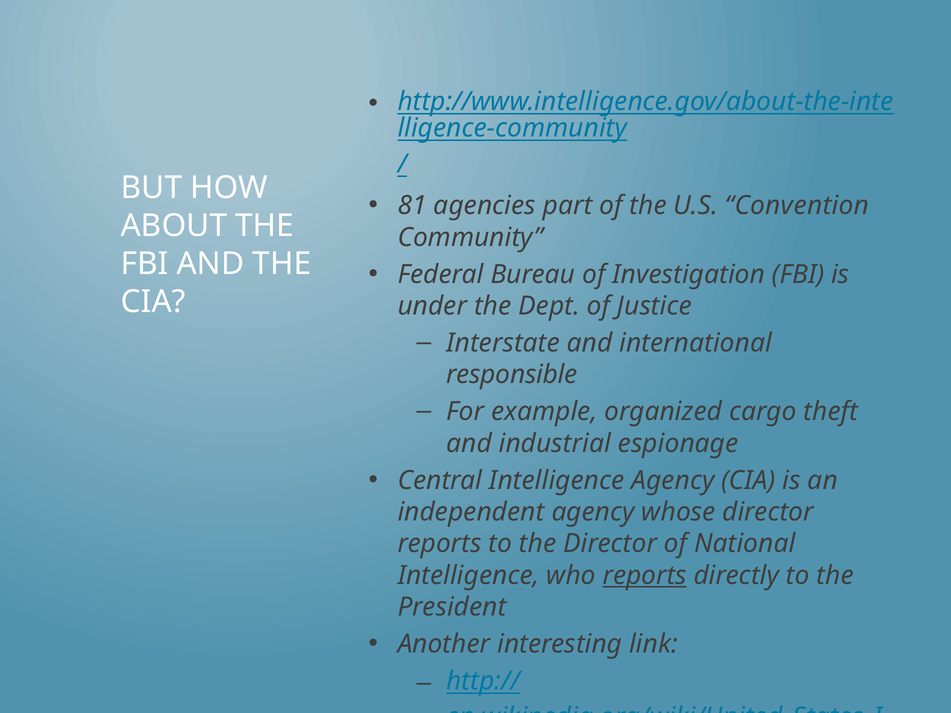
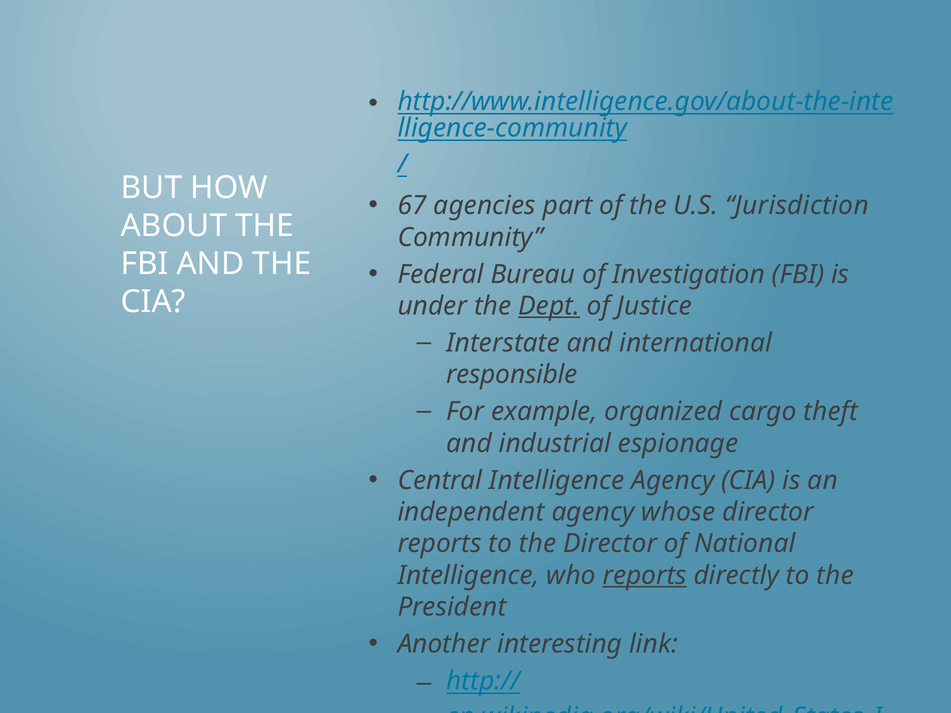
81: 81 -> 67
Convention: Convention -> Jurisdiction
Dept underline: none -> present
